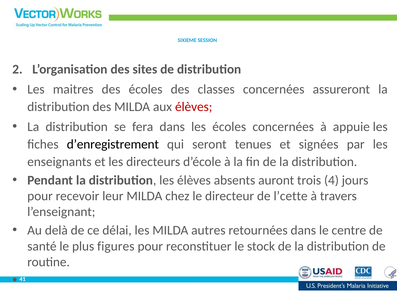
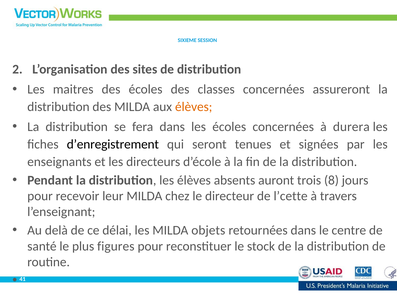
élèves at (194, 107) colour: red -> orange
appuie: appuie -> durera
4: 4 -> 8
autres: autres -> objets
